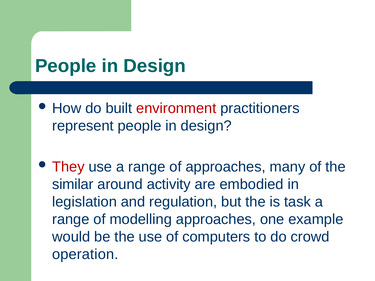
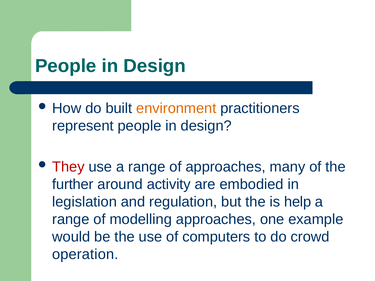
environment colour: red -> orange
similar: similar -> further
task: task -> help
